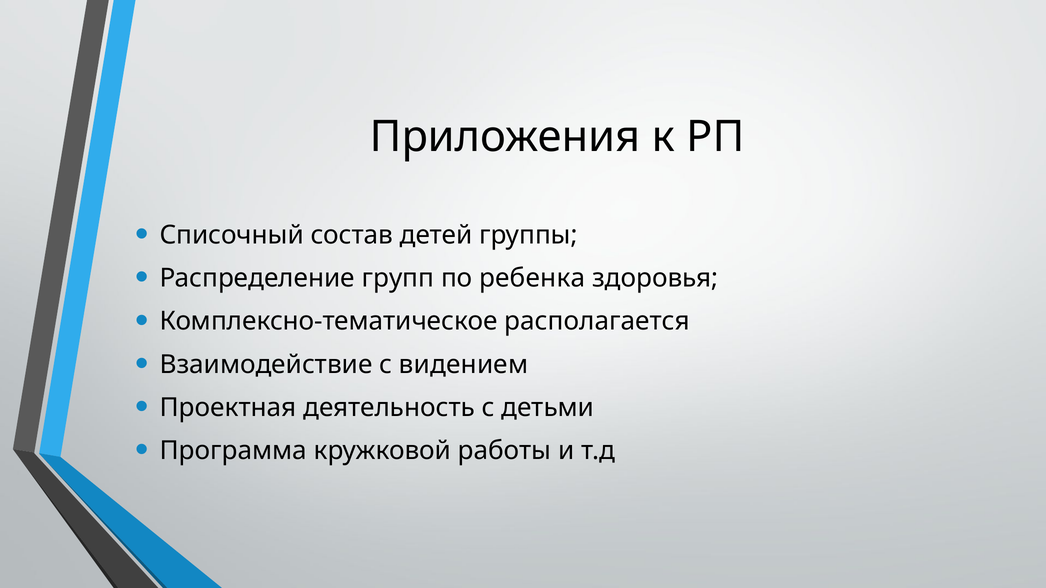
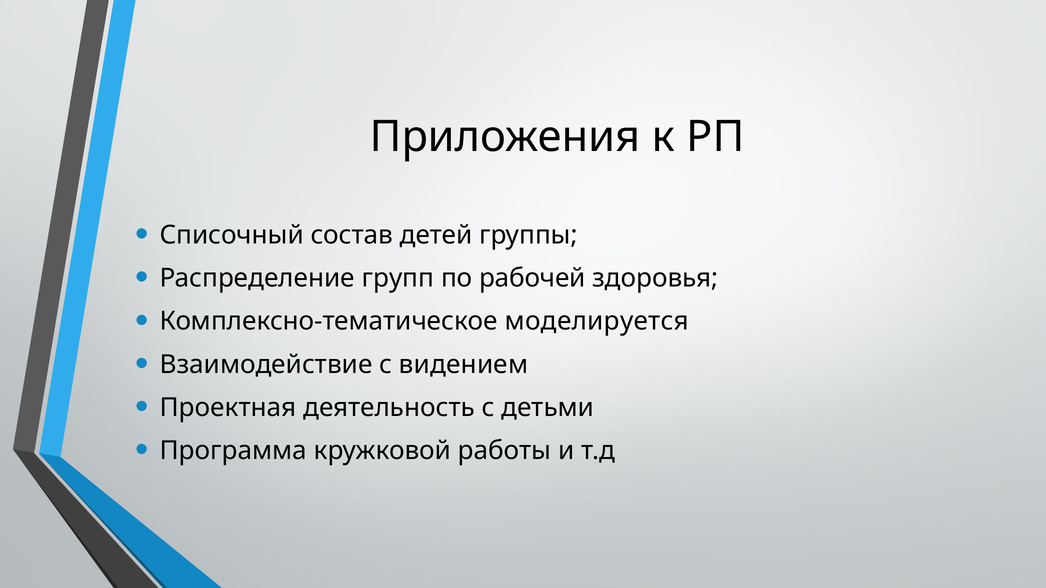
ребенка: ребенка -> рабочей
располагается: располагается -> моделируется
